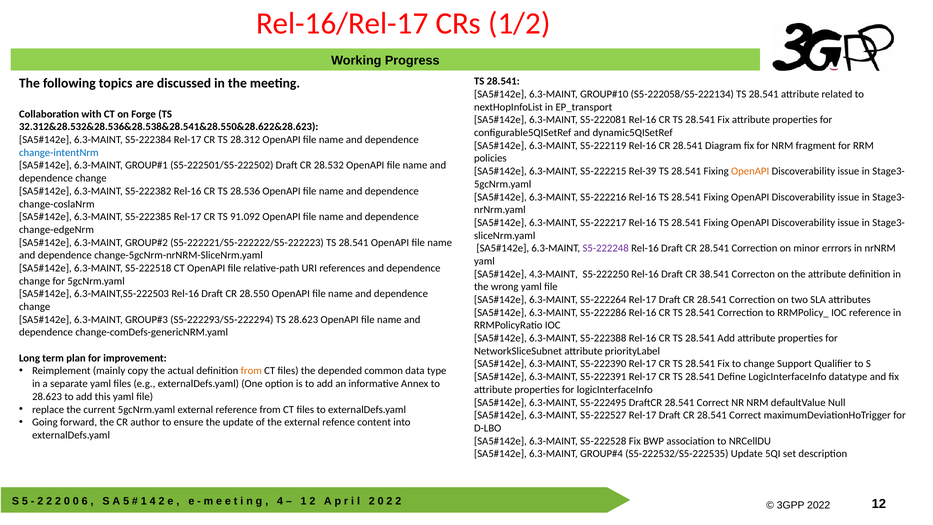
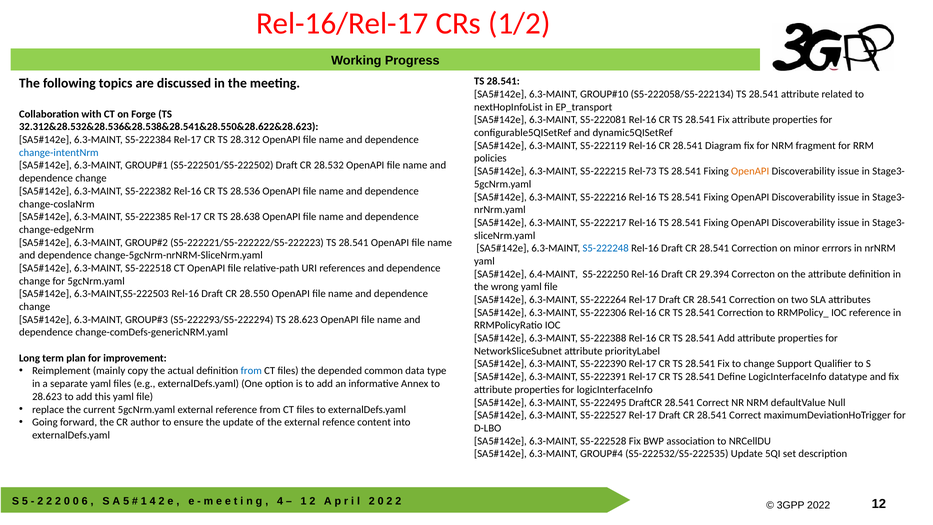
Rel-39: Rel-39 -> Rel-73
91.092: 91.092 -> 28.638
S5-222248 colour: purple -> blue
4.3-MAINT: 4.3-MAINT -> 6.4-MAINT
38.541: 38.541 -> 29.394
S5-222286: S5-222286 -> S5-222306
from at (251, 371) colour: orange -> blue
